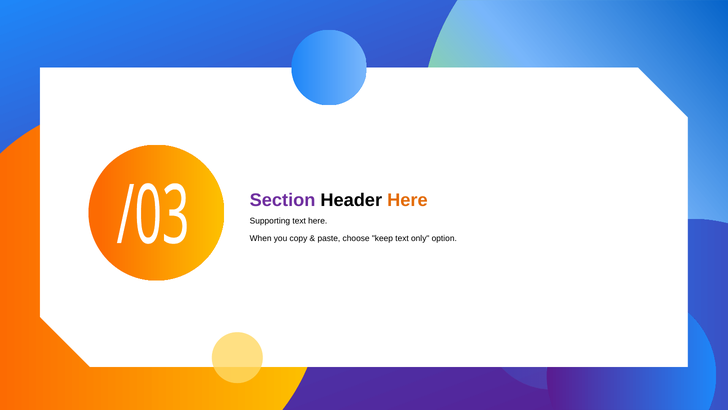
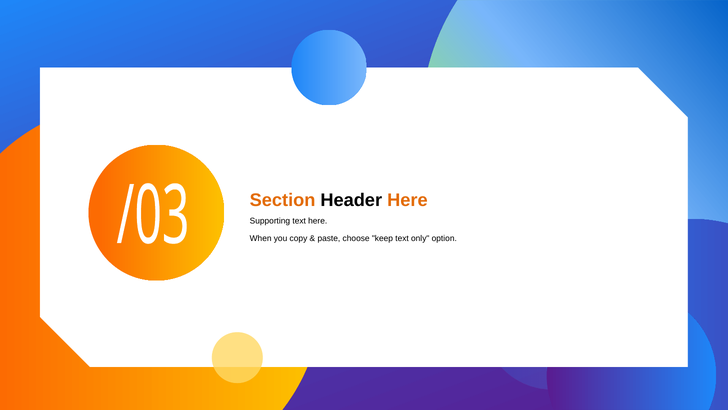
Section colour: purple -> orange
